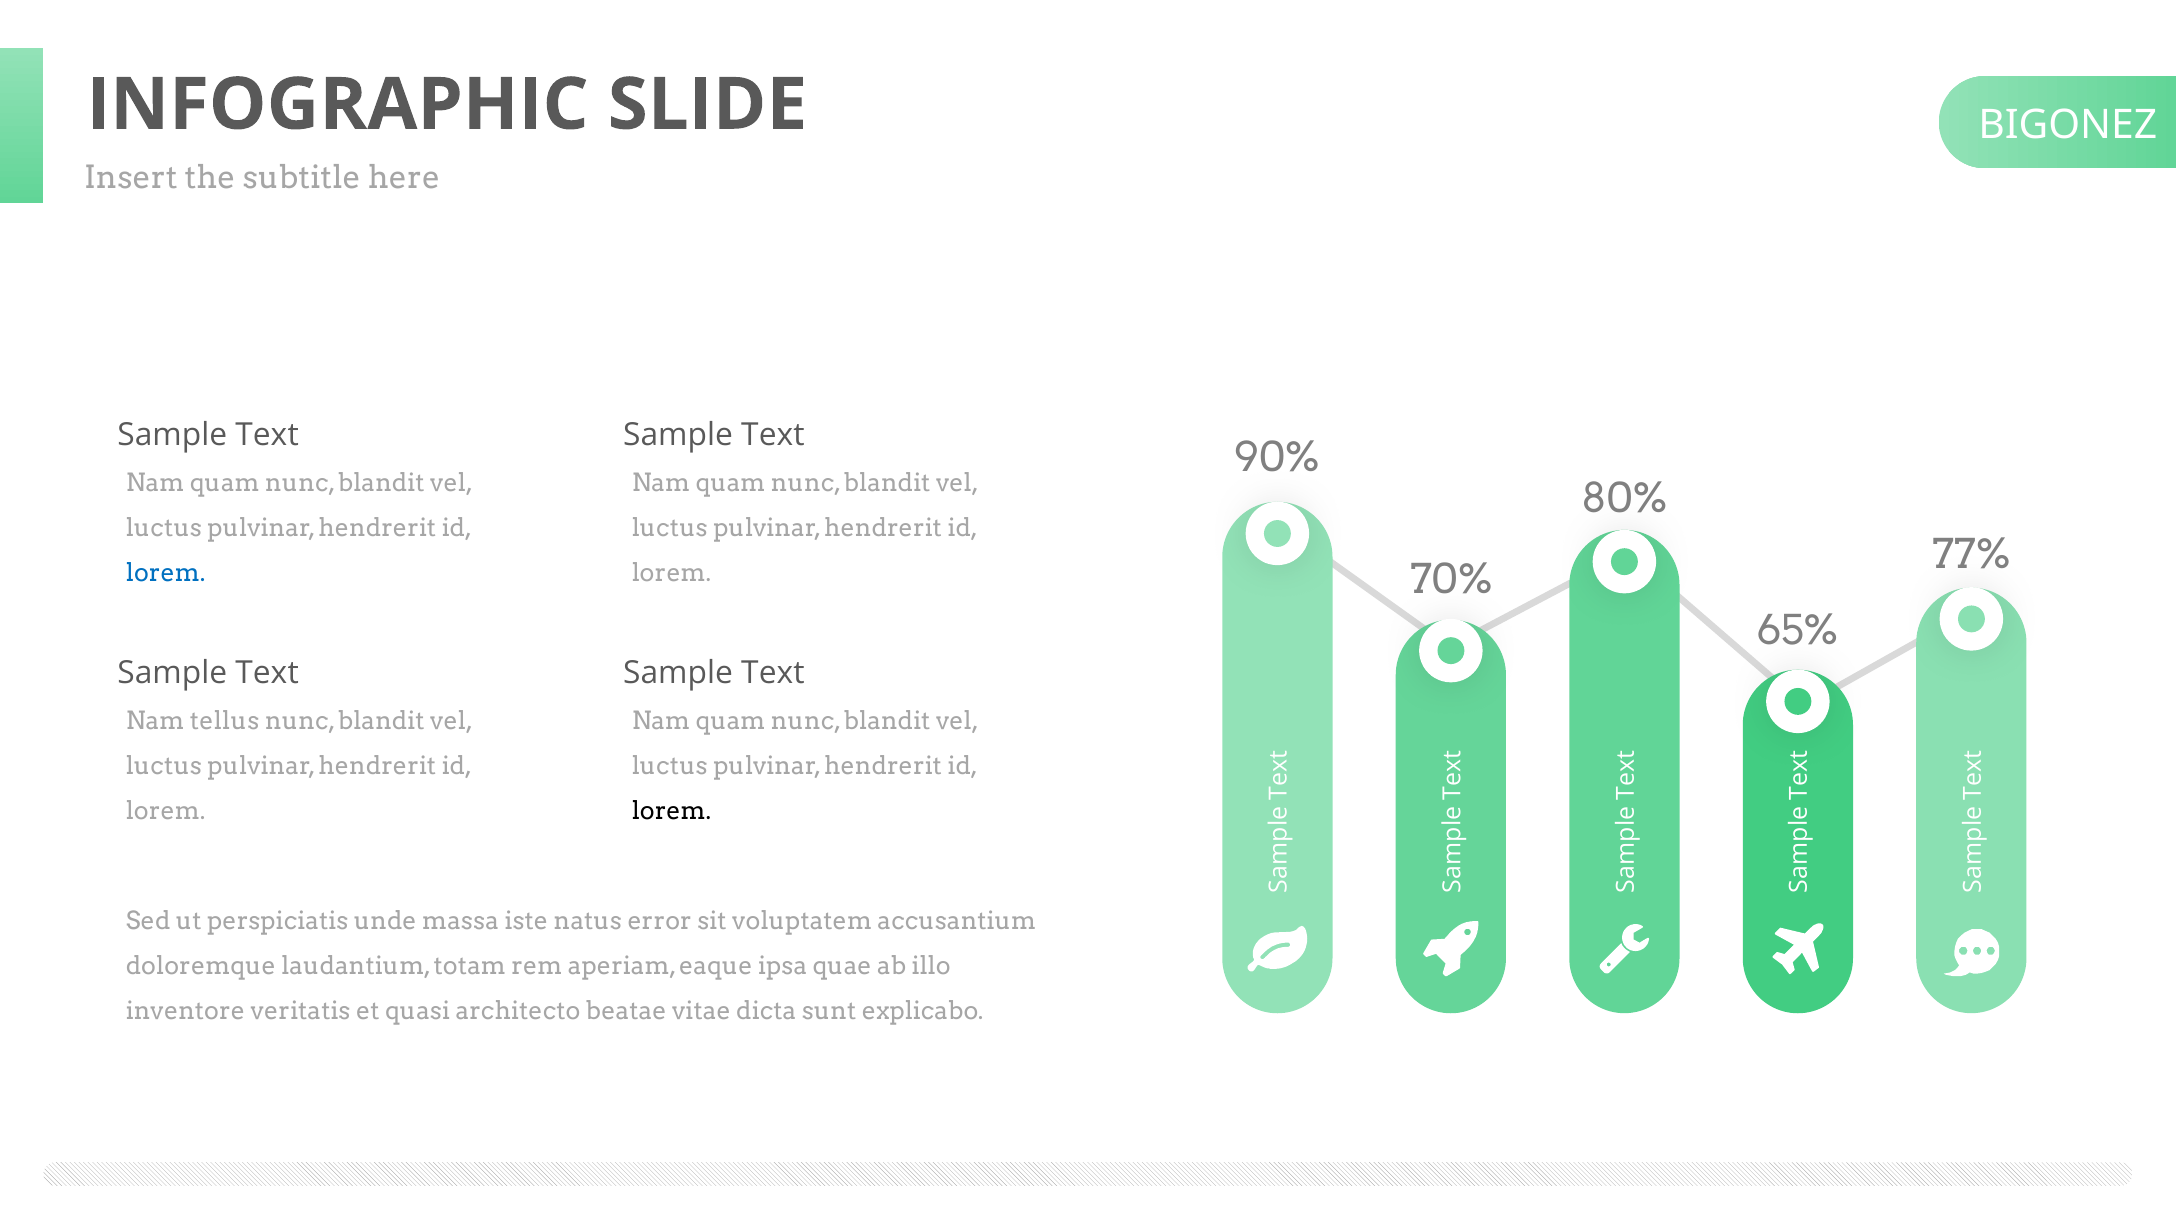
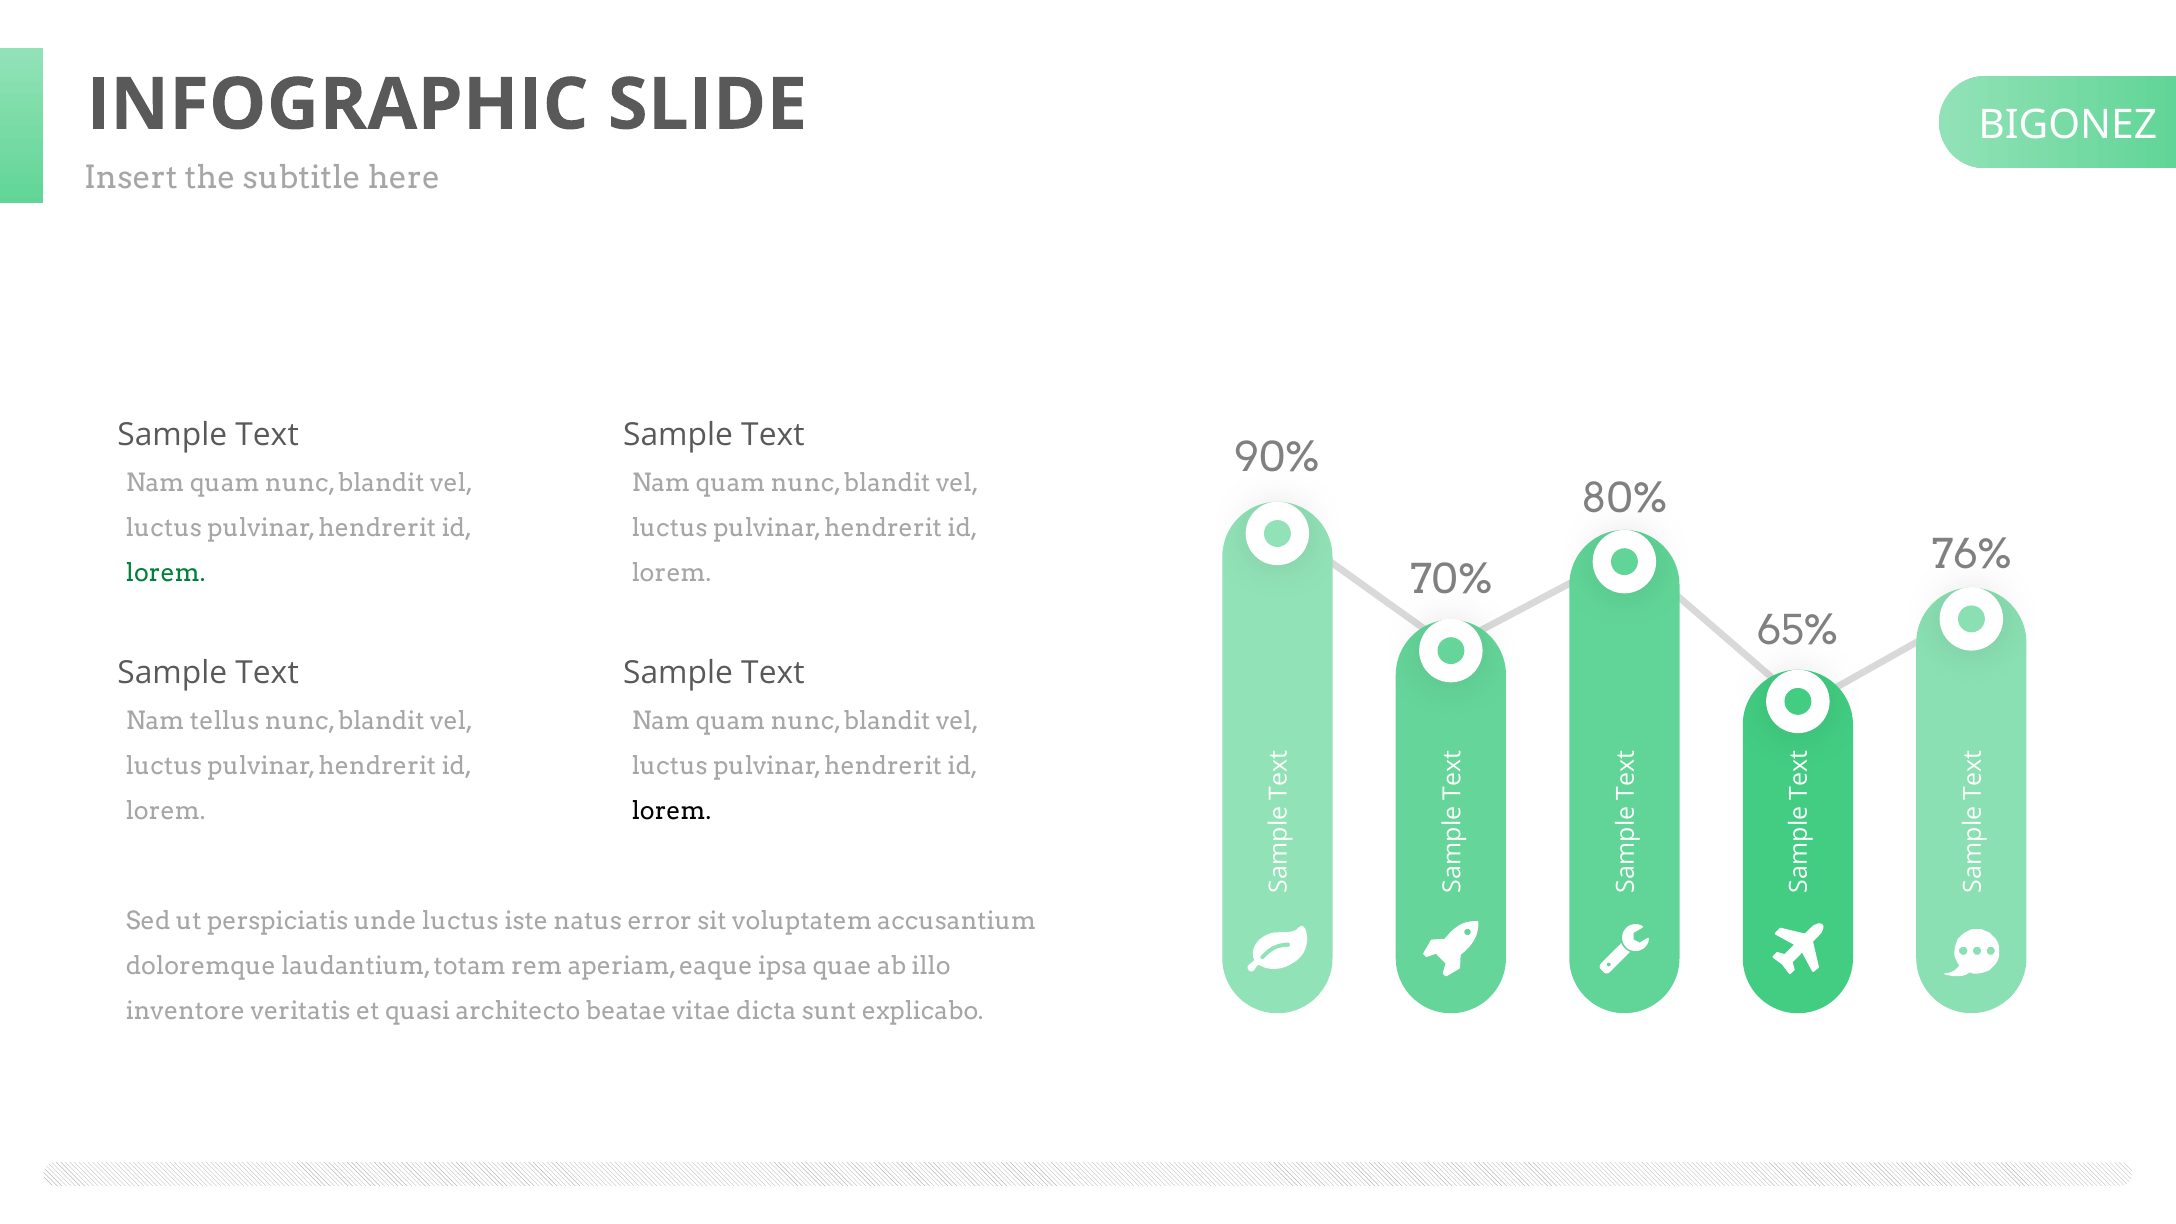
77%: 77% -> 76%
lorem at (166, 573) colour: blue -> green
unde massa: massa -> luctus
